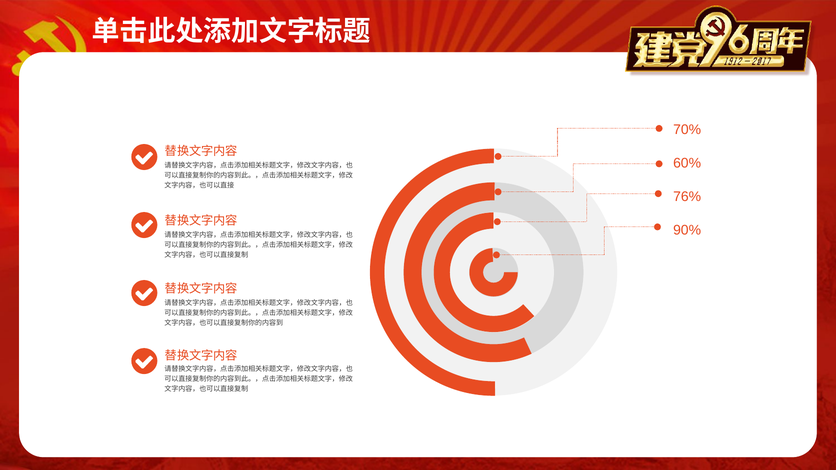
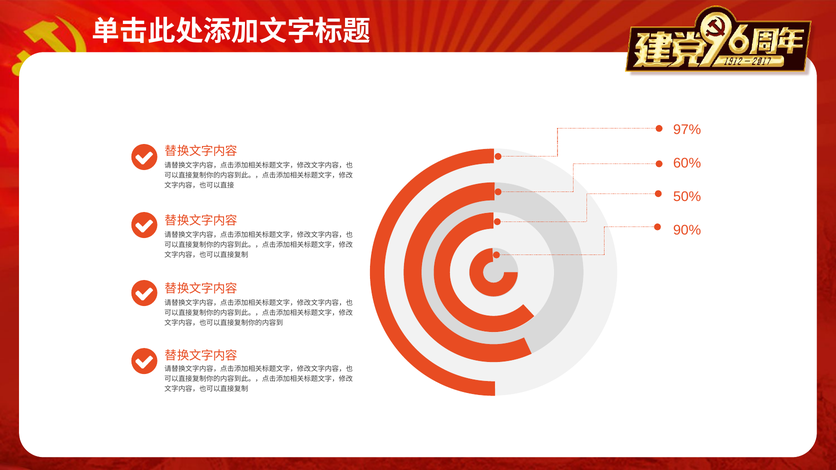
70%: 70% -> 97%
76%: 76% -> 50%
